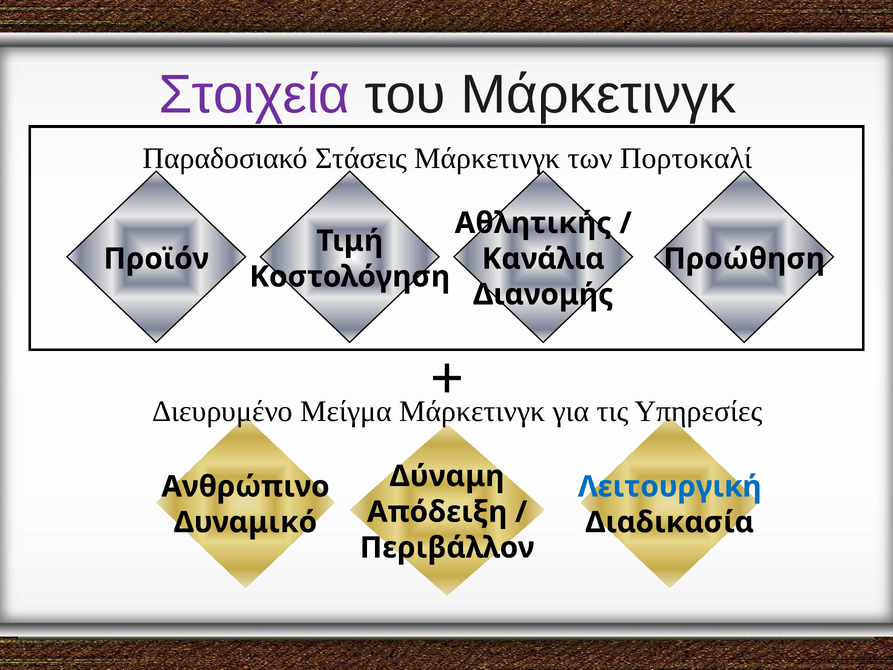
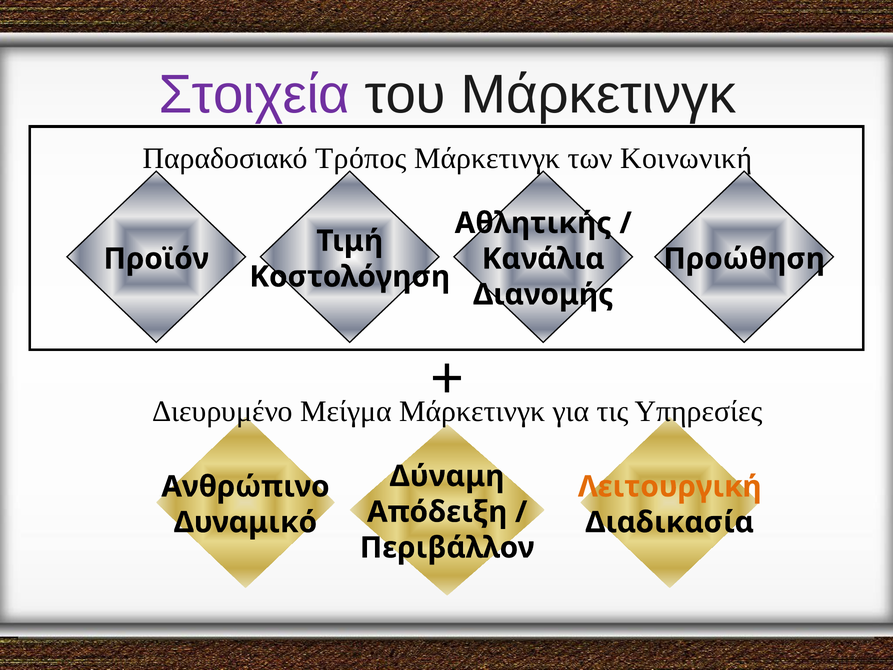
Στάσεις: Στάσεις -> Τρόπος
Πορτοκαλί: Πορτοκαλί -> Κοινωνική
Λειτουργική colour: blue -> orange
